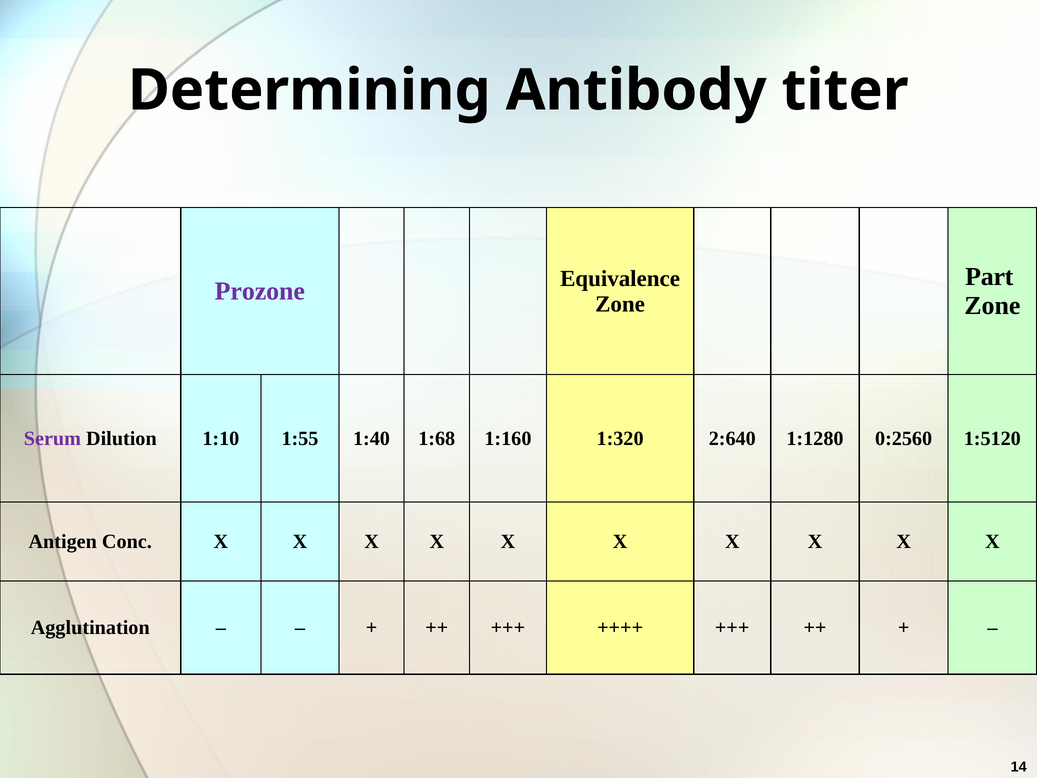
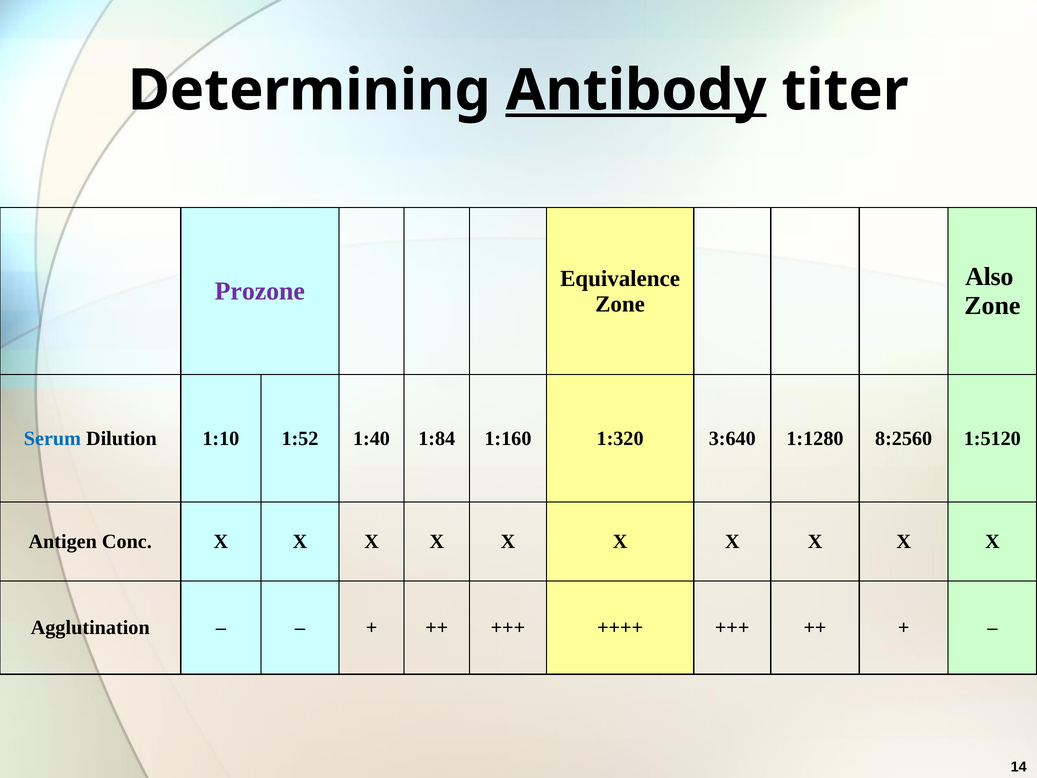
Antibody underline: none -> present
Part: Part -> Also
Serum colour: purple -> blue
1:55: 1:55 -> 1:52
1:68: 1:68 -> 1:84
2:640: 2:640 -> 3:640
0:2560: 0:2560 -> 8:2560
